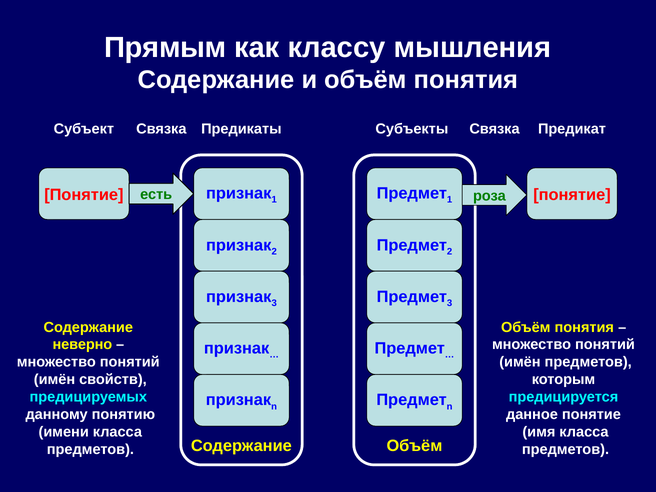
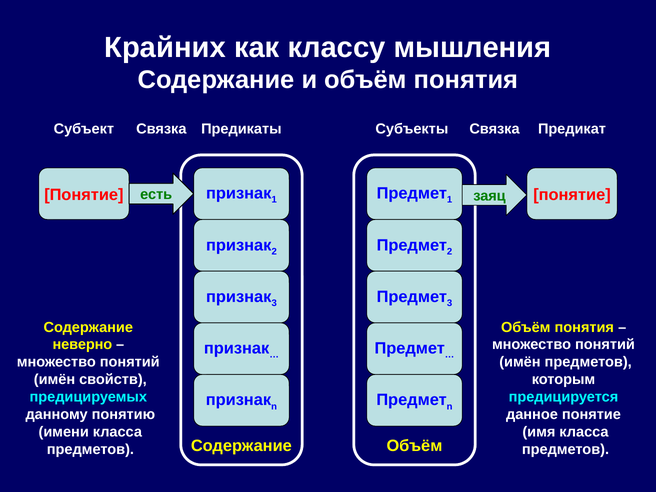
Прямым: Прямым -> Крайних
роза: роза -> заяц
